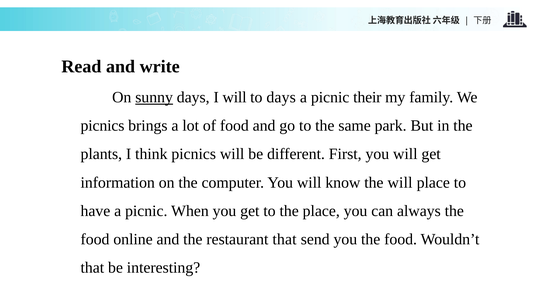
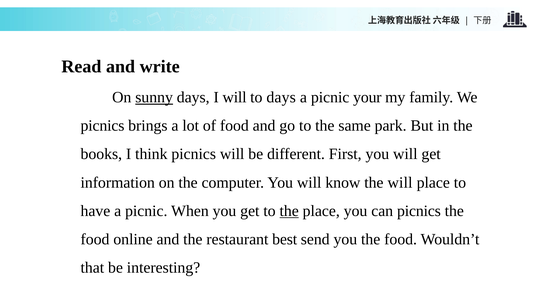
their: their -> your
plants: plants -> books
the at (289, 211) underline: none -> present
can always: always -> picnics
restaurant that: that -> best
